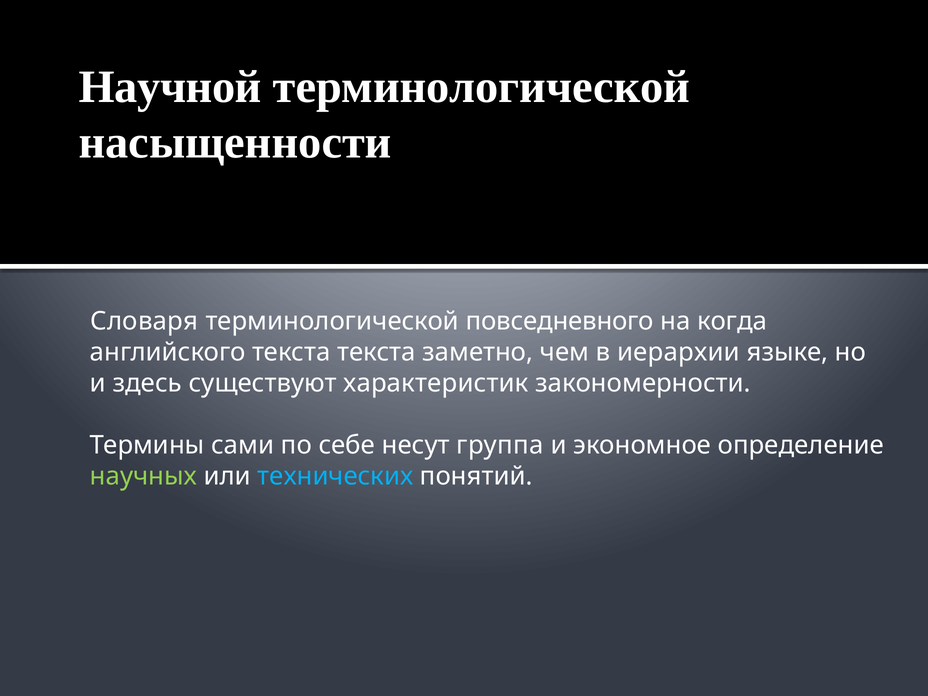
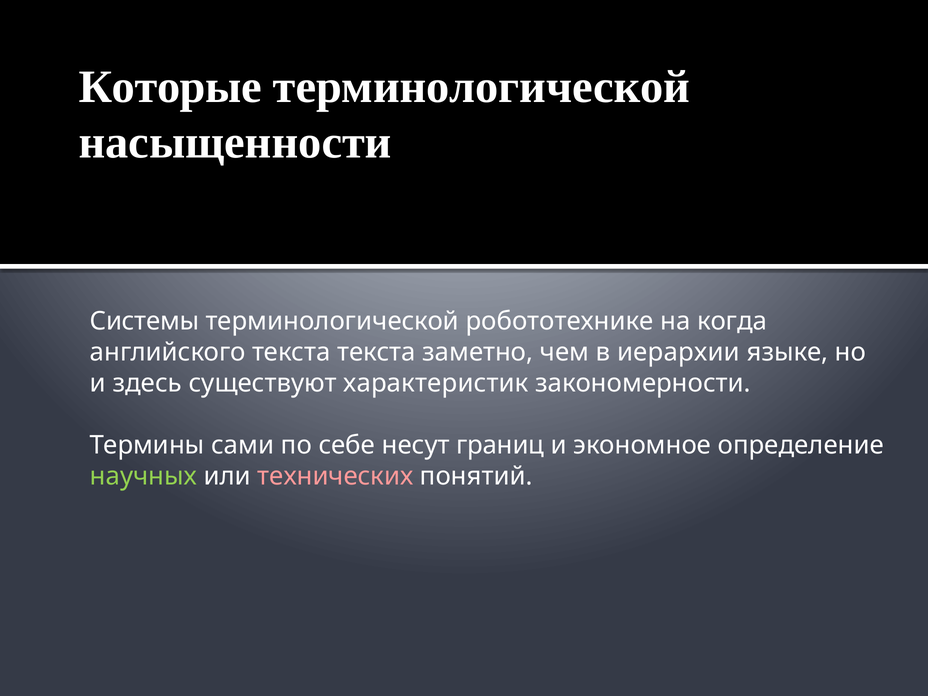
Научной: Научной -> Которые
Словаря: Словаря -> Системы
повседневного: повседневного -> робототехнике
группа: группа -> границ
технических colour: light blue -> pink
